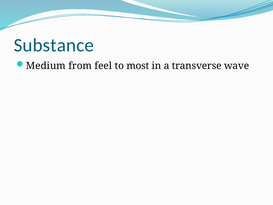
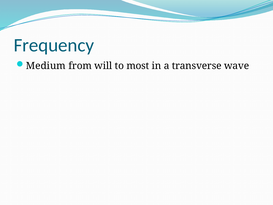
Substance: Substance -> Frequency
feel: feel -> will
